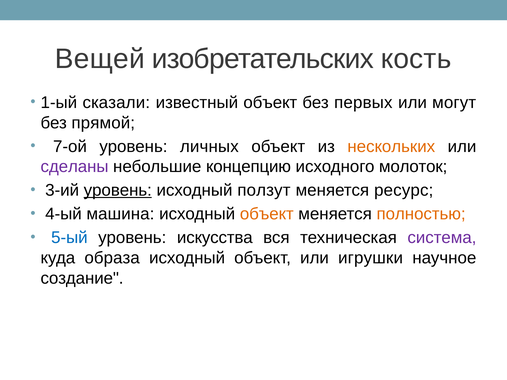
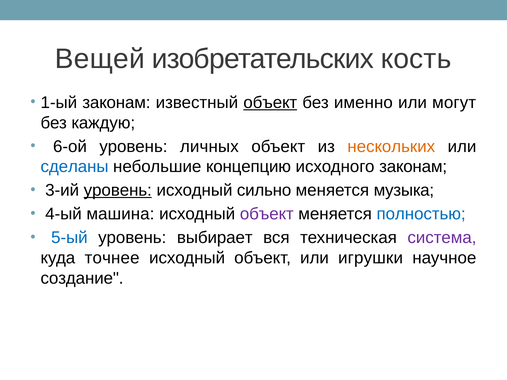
1-ый сказали: сказали -> законам
объект at (270, 103) underline: none -> present
первых: первых -> именно
прямой: прямой -> каждую
7-ой: 7-ой -> 6-ой
сделаны colour: purple -> blue
исходного молоток: молоток -> законам
ползут: ползут -> сильно
ресурс: ресурс -> музыка
объект at (267, 214) colour: orange -> purple
полностью colour: orange -> blue
искусства: искусства -> выбирает
образа: образа -> точнее
